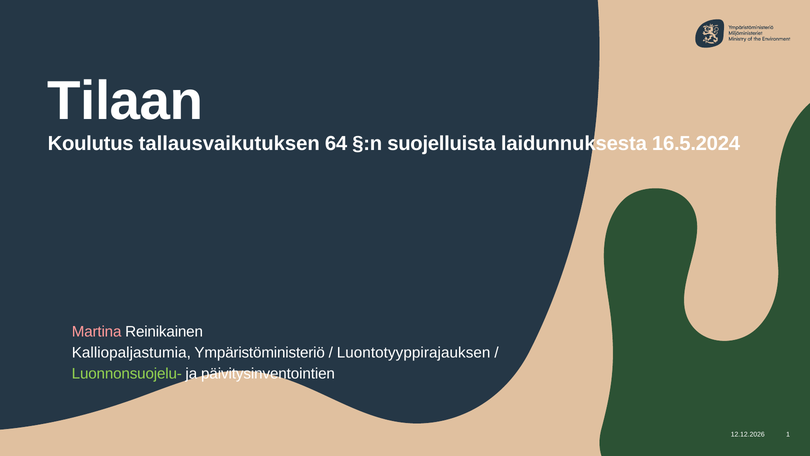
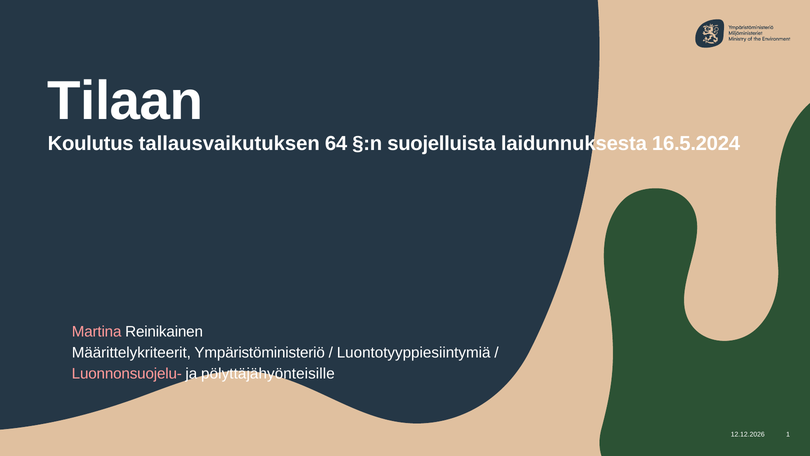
Kalliopaljastumia: Kalliopaljastumia -> Määrittelykriteerit
Luontotyyppirajauksen: Luontotyyppirajauksen -> Luontotyyppiesiintymiä
Luonnonsuojelu- colour: light green -> pink
päivitysinventointien: päivitysinventointien -> pölyttäjähyönteisille
